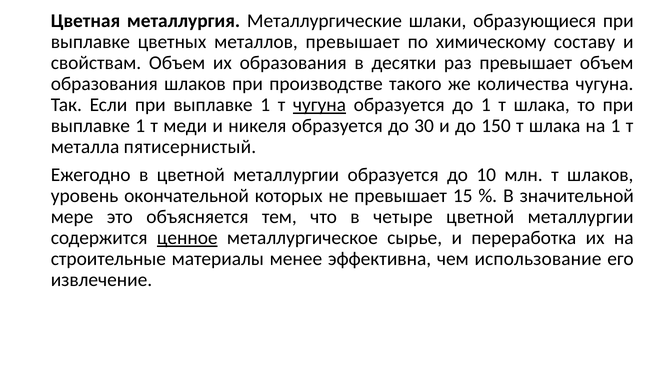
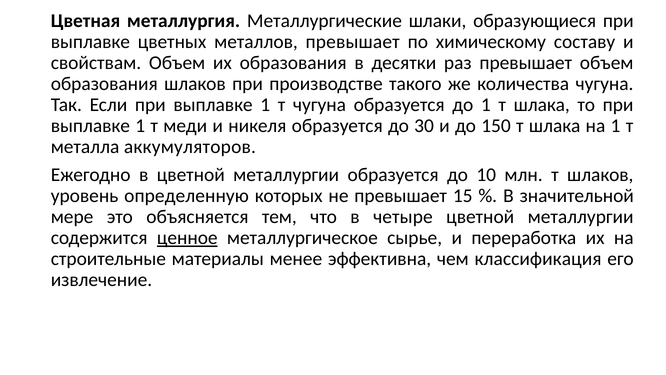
чугуна at (319, 105) underline: present -> none
пятисернистый: пятисернистый -> аккумуляторов
окончательной: окончательной -> определенную
использование: использование -> классификация
